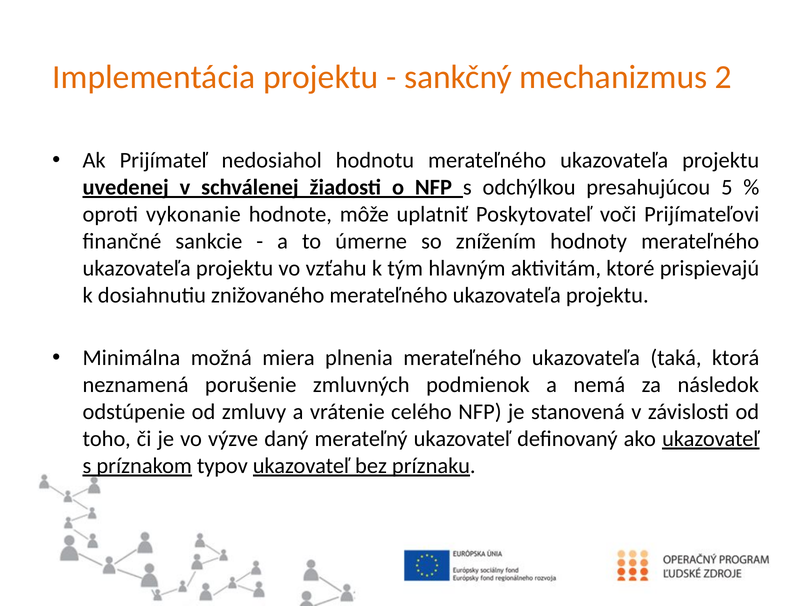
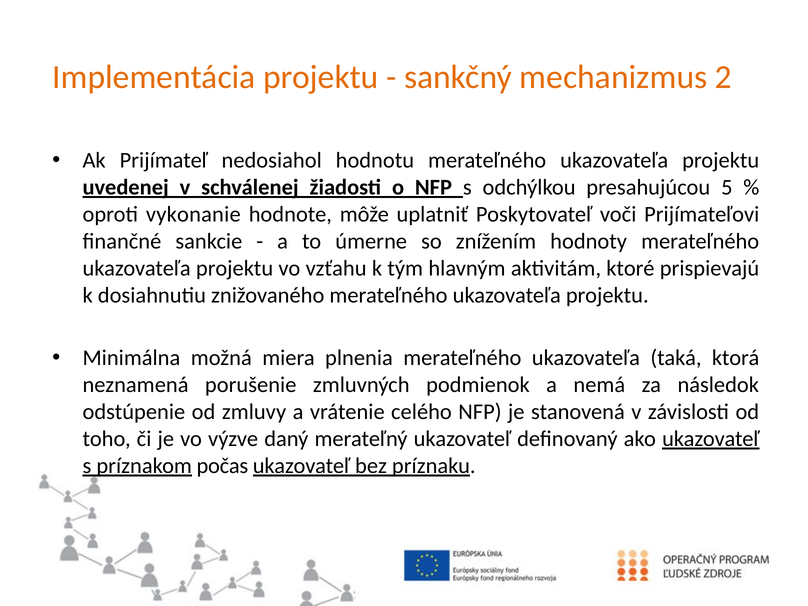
typov: typov -> počas
